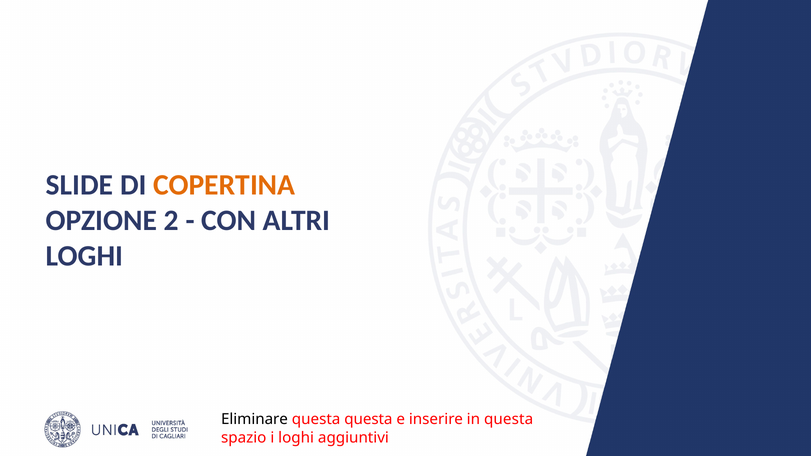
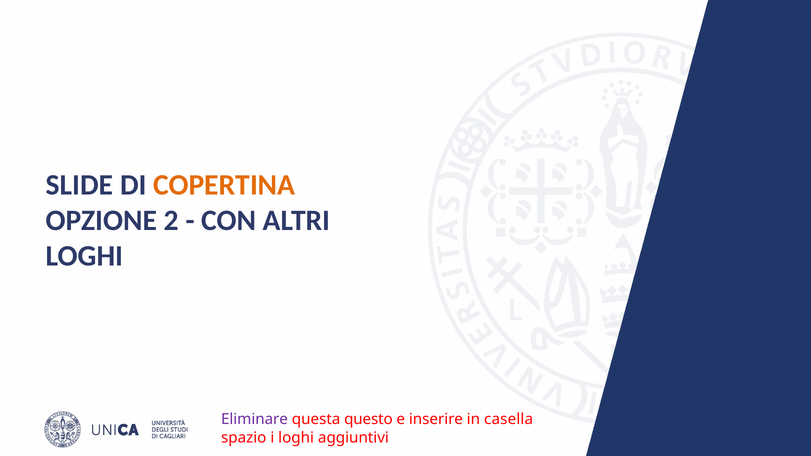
Eliminare colour: black -> purple
questa questa: questa -> questo
in questa: questa -> casella
